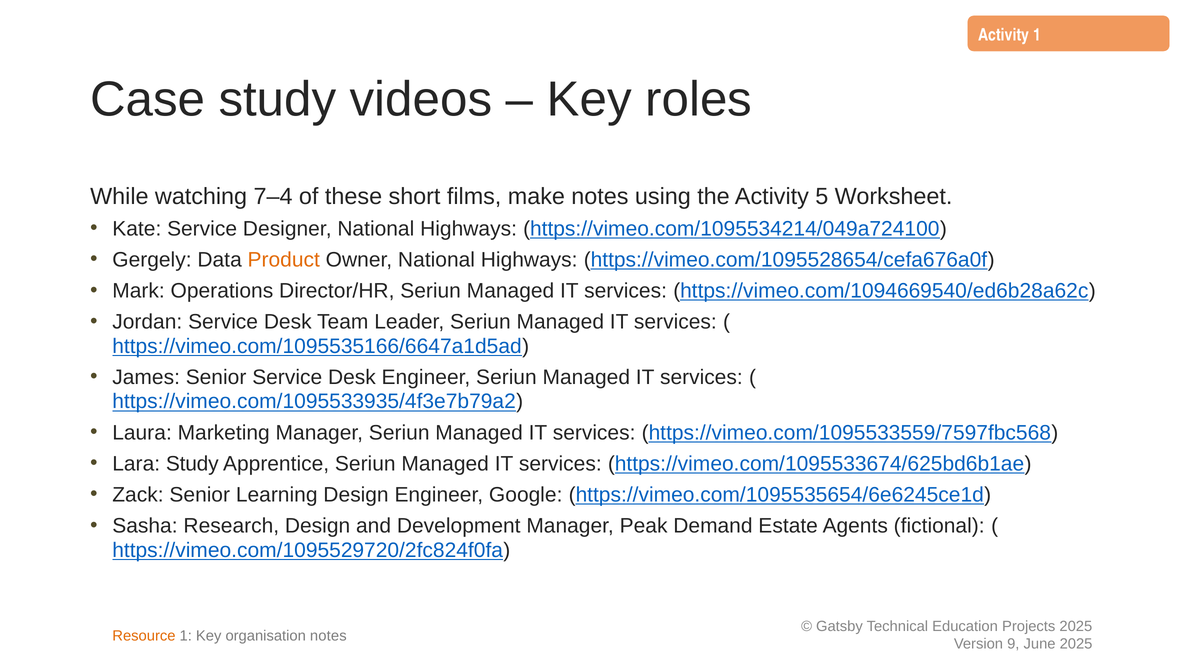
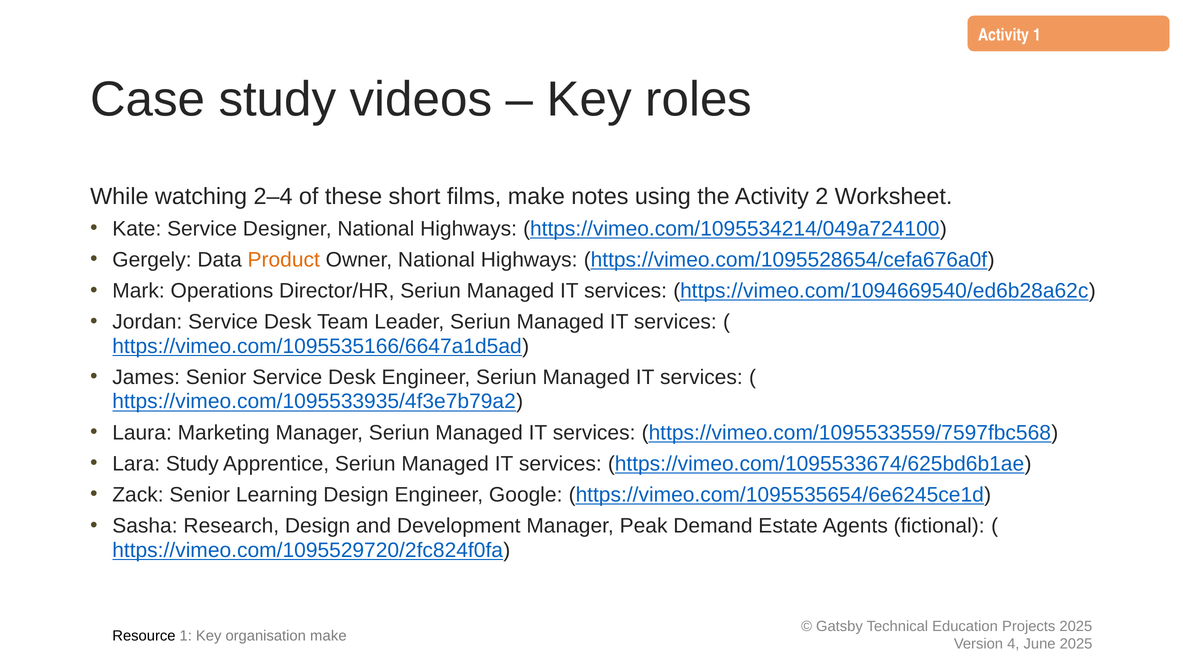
7–4: 7–4 -> 2–4
5: 5 -> 2
Resource colour: orange -> black
organisation notes: notes -> make
9: 9 -> 4
